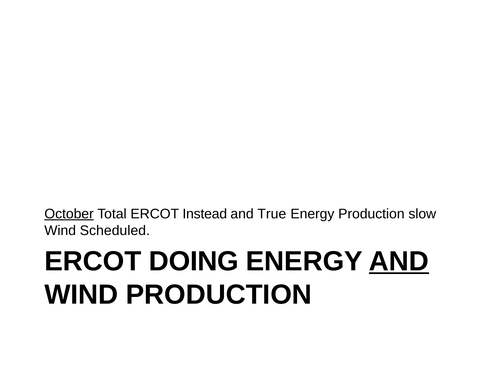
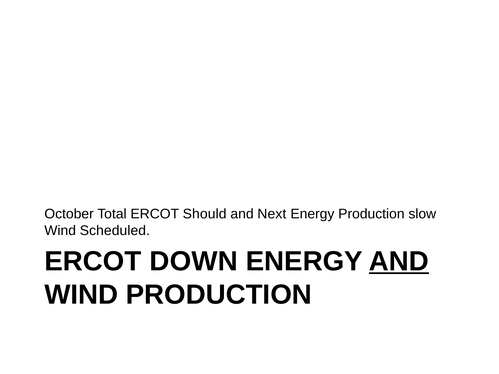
October underline: present -> none
Instead: Instead -> Should
True: True -> Next
DOING: DOING -> DOWN
